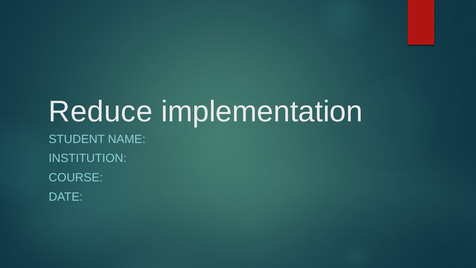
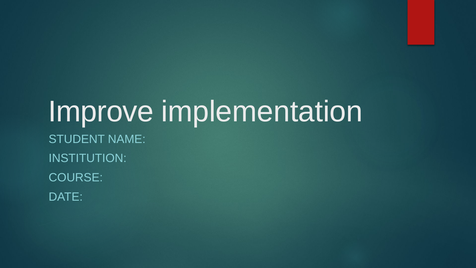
Reduce: Reduce -> Improve
